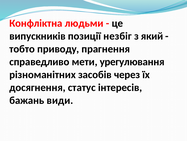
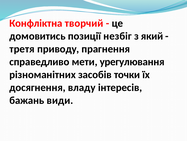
людьми: людьми -> творчий
випускників: випускників -> домовитись
тобто: тобто -> третя
через: через -> точки
статус: статус -> владу
